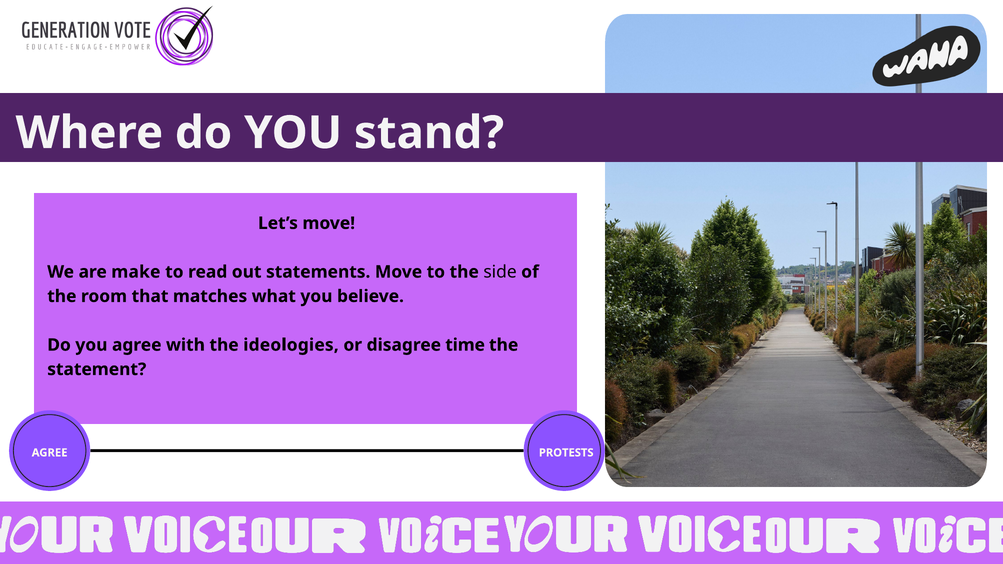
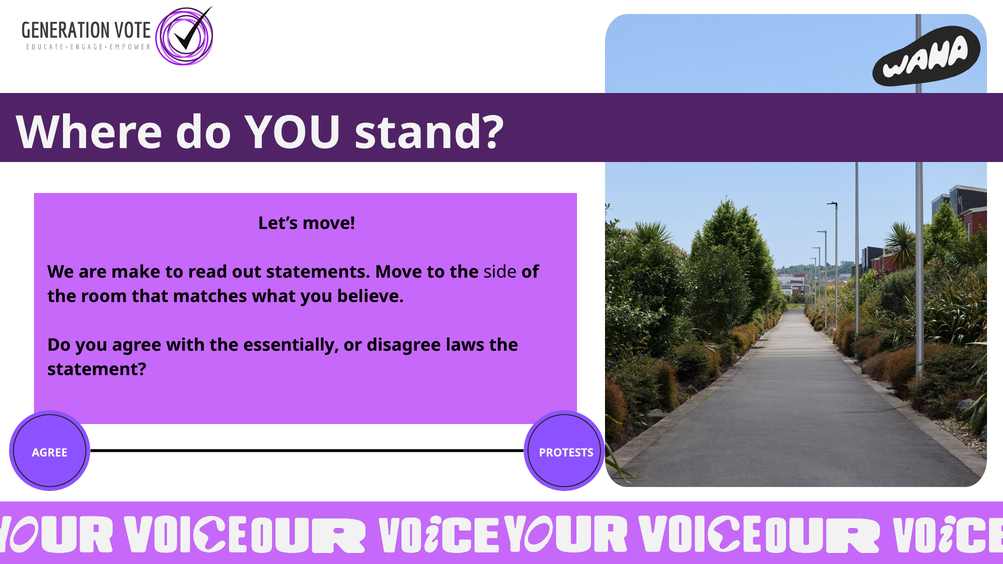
ideologies: ideologies -> essentially
time: time -> laws
